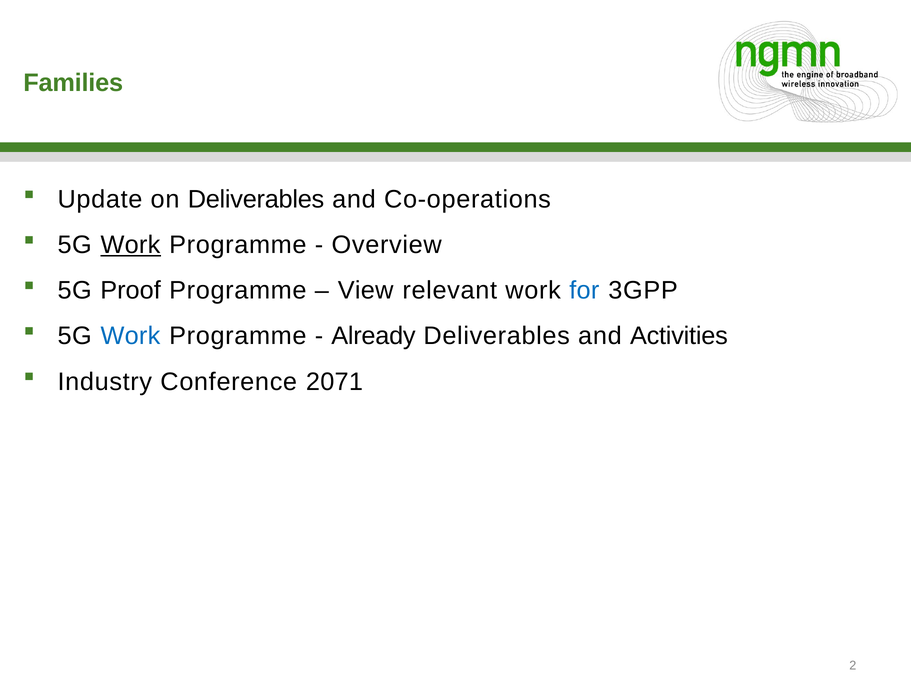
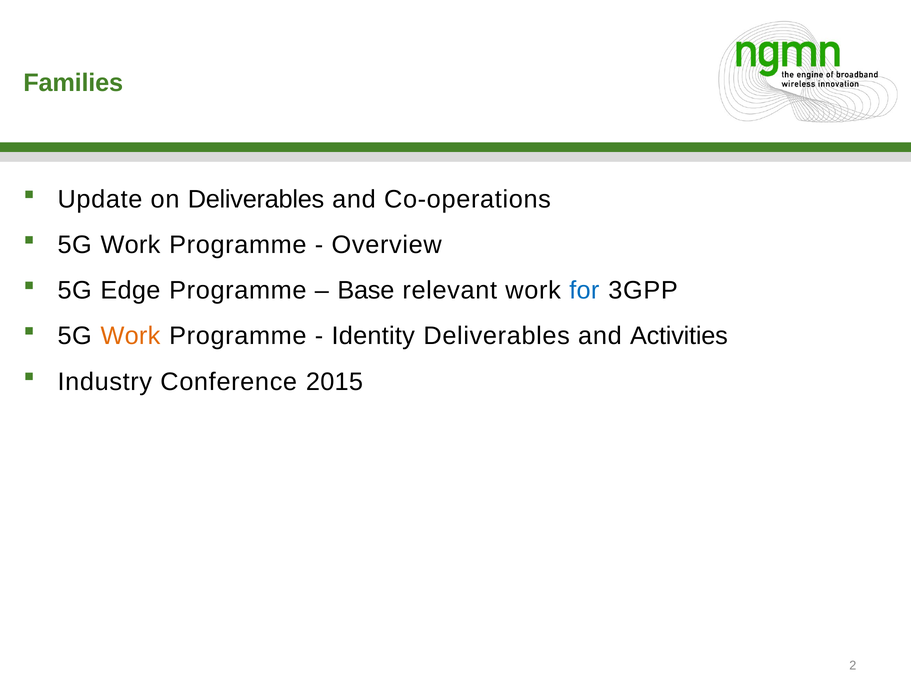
Work at (130, 245) underline: present -> none
Proof: Proof -> Edge
View: View -> Base
Work at (130, 336) colour: blue -> orange
Already: Already -> Identity
2071: 2071 -> 2015
